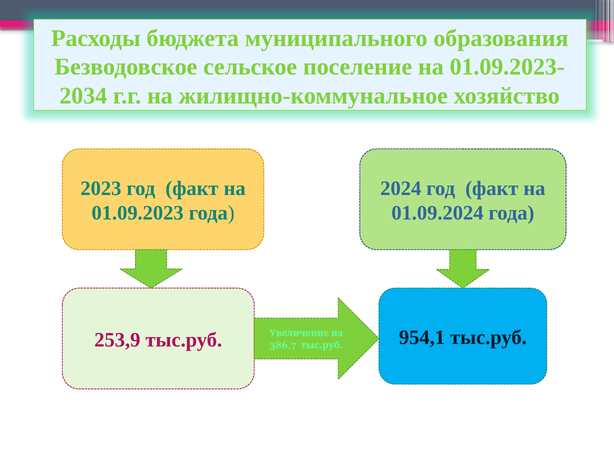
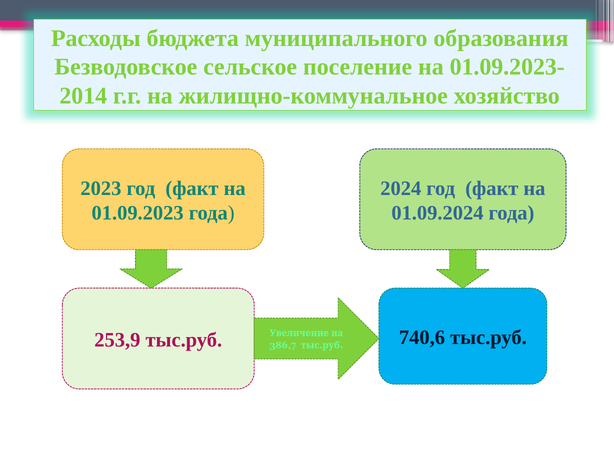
2034: 2034 -> 2014
954,1: 954,1 -> 740,6
